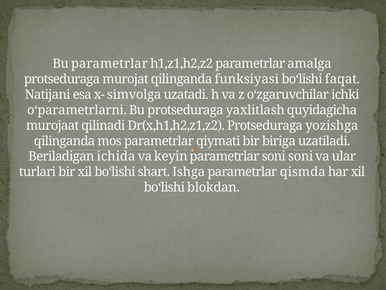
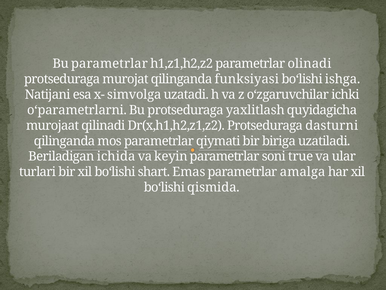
amalga: amalga -> olinadi
faqat: faqat -> ishga
yozishga: yozishga -> dasturni
soni soni: soni -> true
Ishga: Ishga -> Emas
qismda: qismda -> amalga
blokdan: blokdan -> qismida
